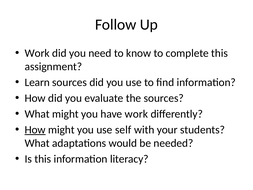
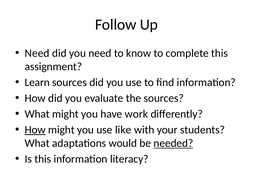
Work at (37, 53): Work -> Need
self: self -> like
needed underline: none -> present
